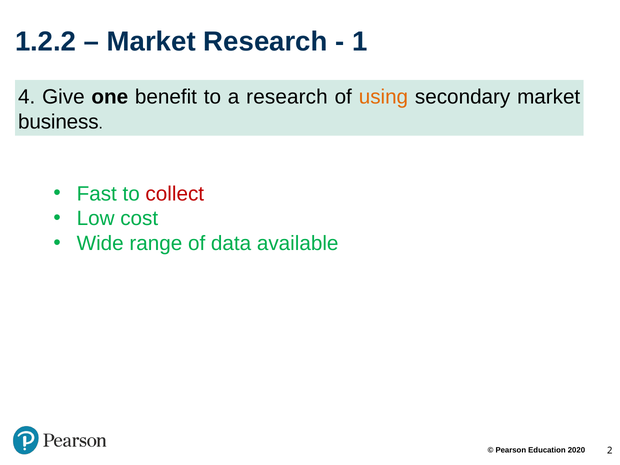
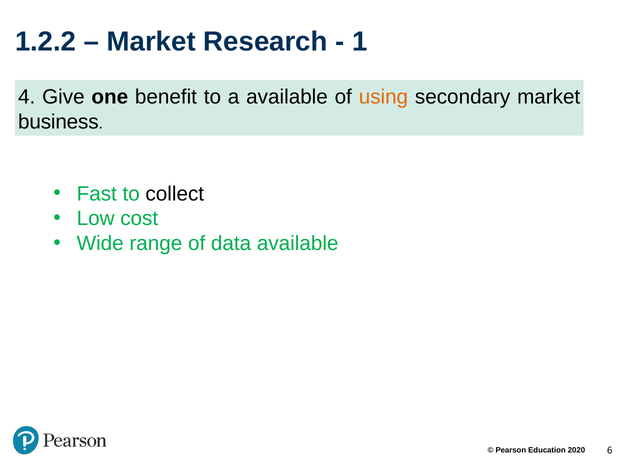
a research: research -> available
collect colour: red -> black
2: 2 -> 6
